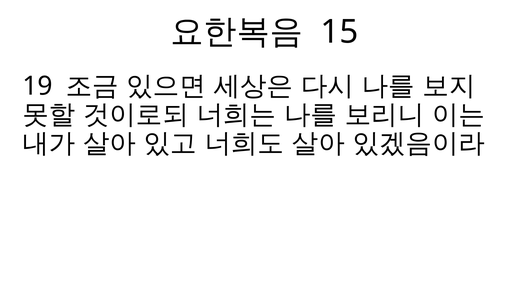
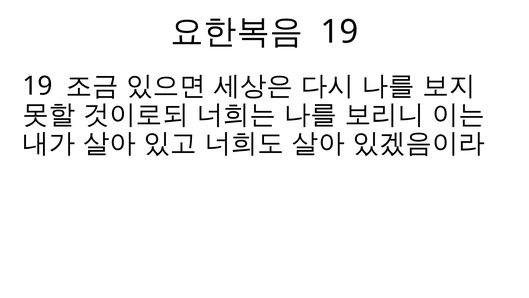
15 at (340, 32): 15 -> 19
